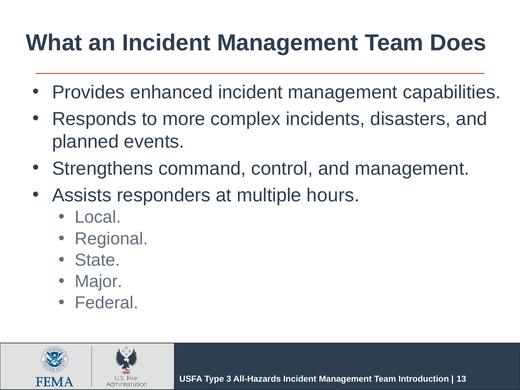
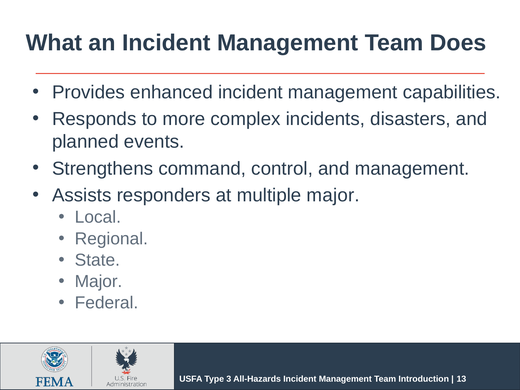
multiple hours: hours -> major
